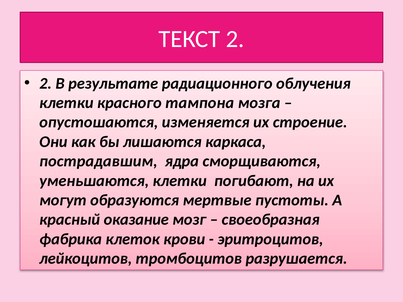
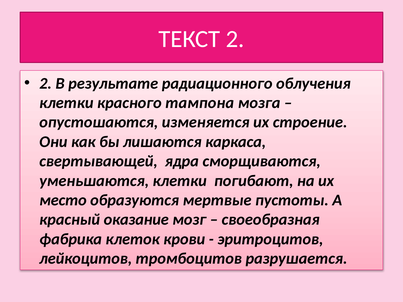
пострадавшим: пострадавшим -> свертывающей
могут: могут -> место
